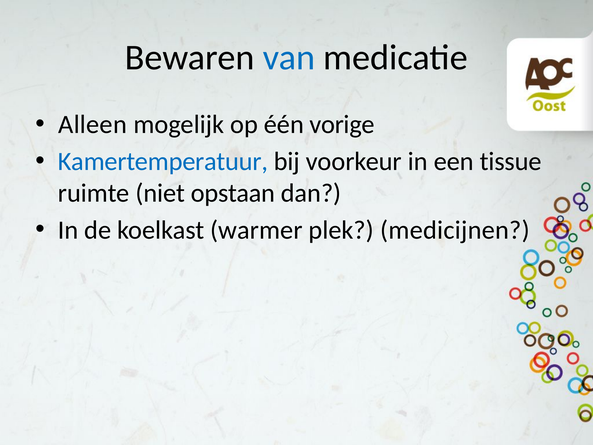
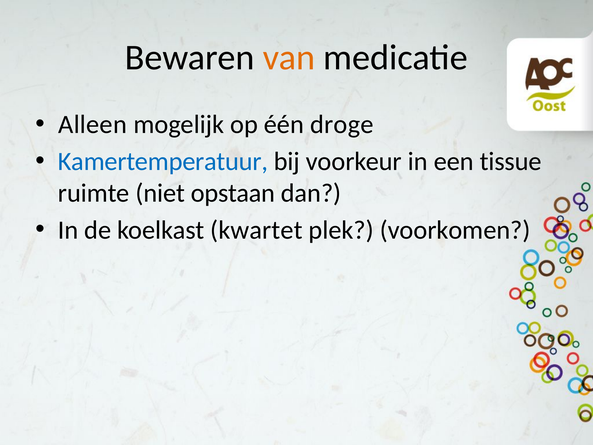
van colour: blue -> orange
vorige: vorige -> droge
warmer: warmer -> kwartet
medicijnen: medicijnen -> voorkomen
